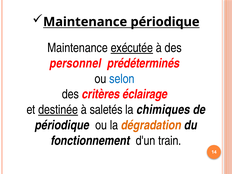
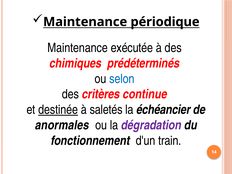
exécutée underline: present -> none
personnel: personnel -> chimiques
éclairage: éclairage -> continue
chimiques: chimiques -> échéancier
périodique at (62, 125): périodique -> anormales
dégradation colour: orange -> purple
